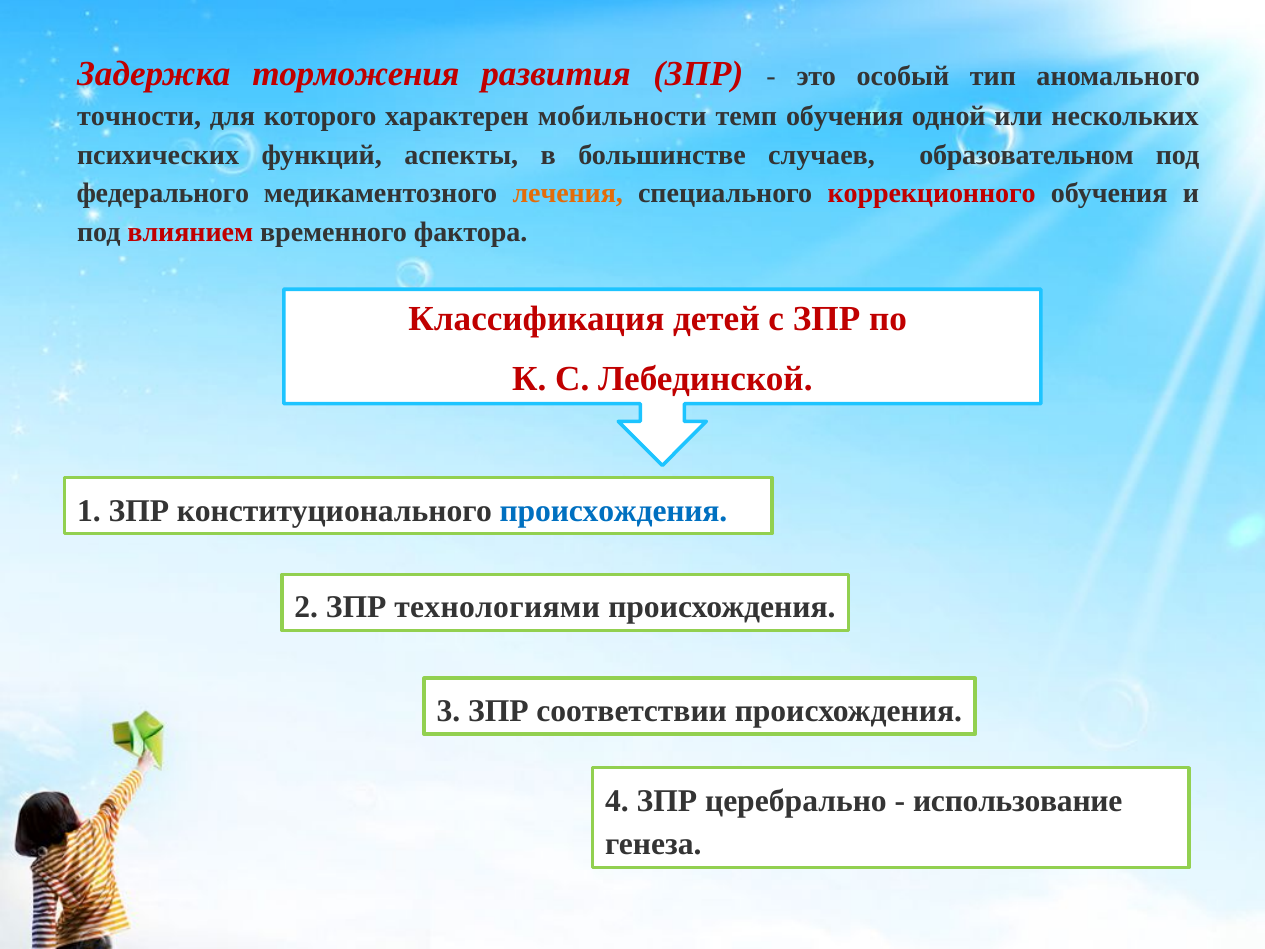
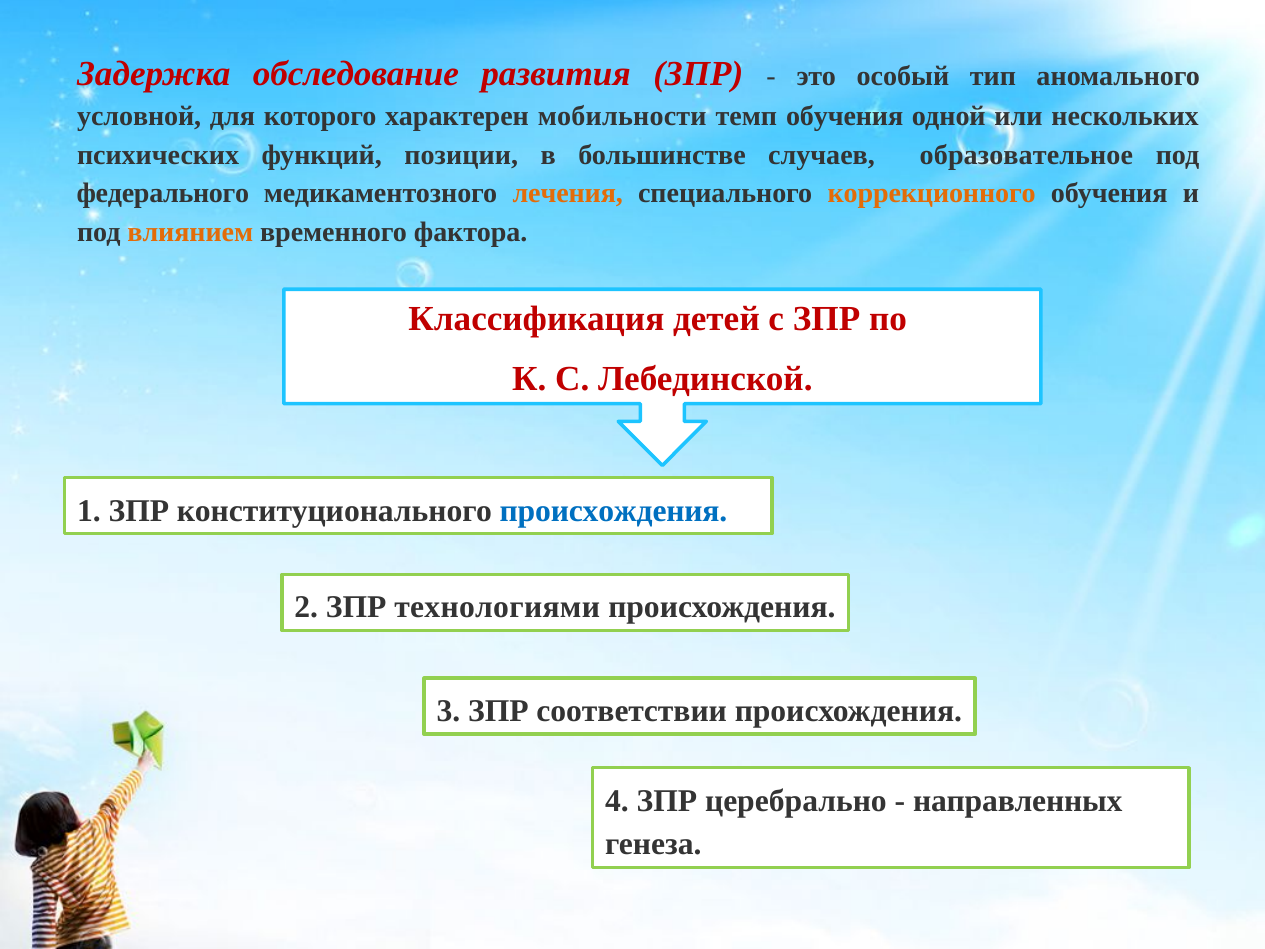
торможения: торможения -> обследование
точности: точности -> условной
аспекты: аспекты -> позиции
образовательном: образовательном -> образовательное
коррекционного colour: red -> orange
влиянием colour: red -> orange
использование: использование -> направленных
